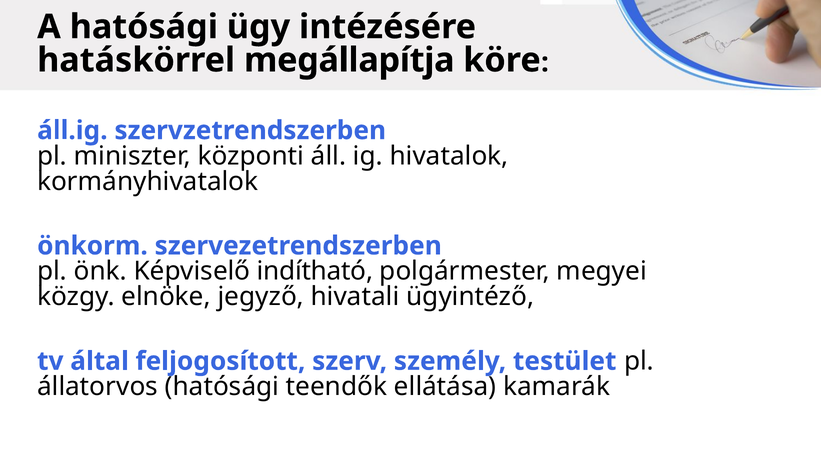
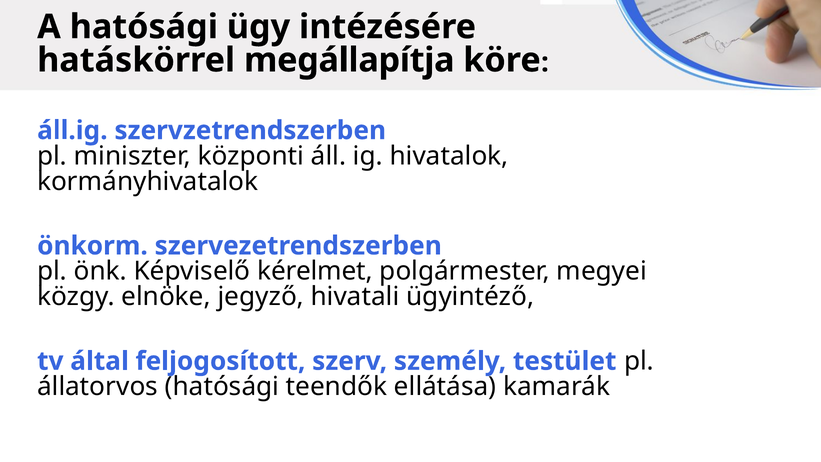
indítható: indítható -> kérelmet
